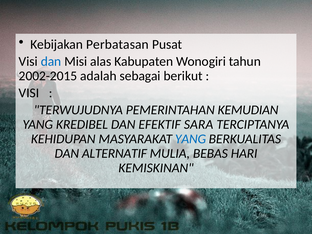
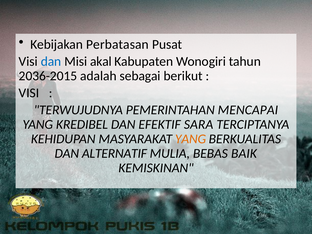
alas: alas -> akal
2002-2015: 2002-2015 -> 2036-2015
KEMUDIAN: KEMUDIAN -> MENCAPAI
YANG at (191, 139) colour: blue -> orange
HARI: HARI -> BAIK
